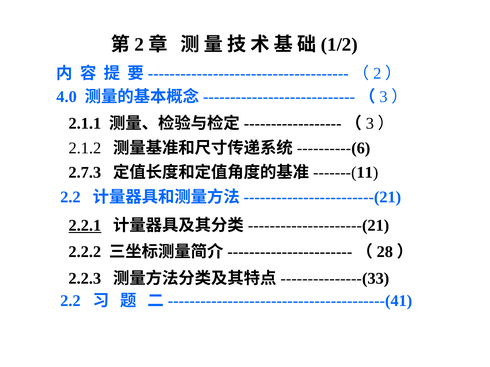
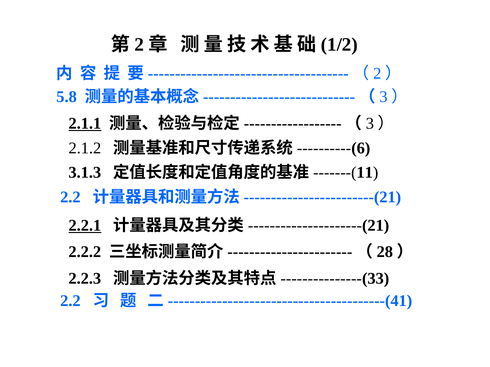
4.0: 4.0 -> 5.8
2.1.1 underline: none -> present
2.7.3: 2.7.3 -> 3.1.3
